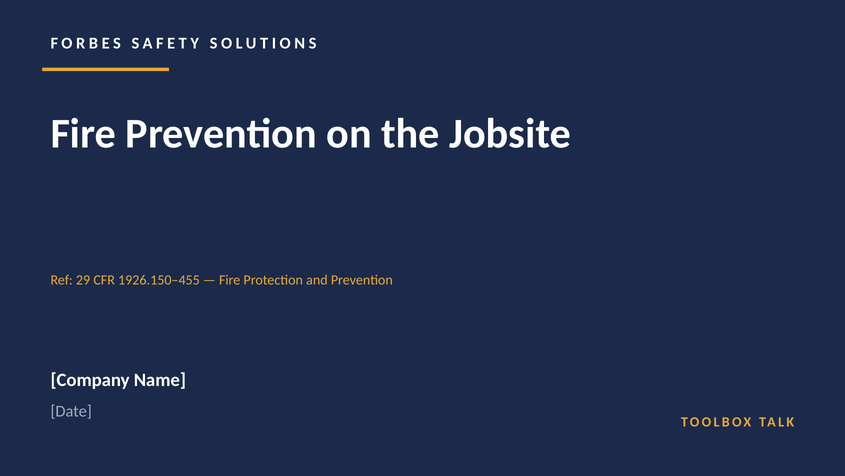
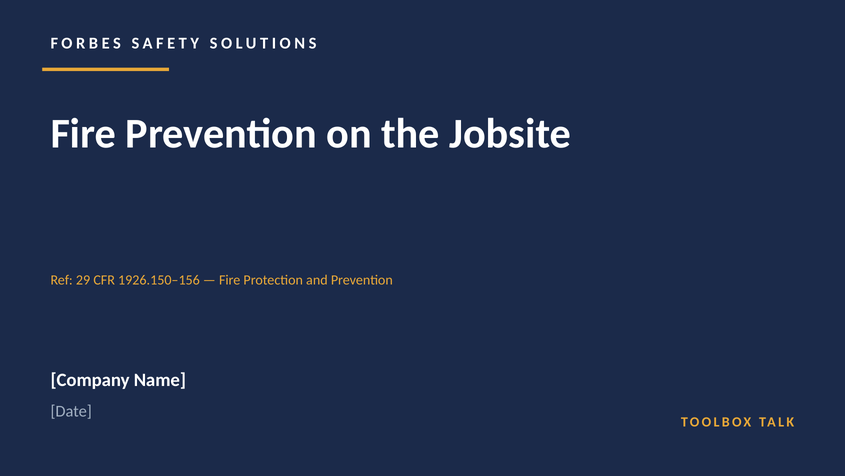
1926.150–455: 1926.150–455 -> 1926.150–156
